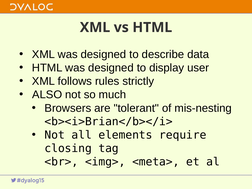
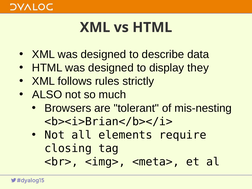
user: user -> they
